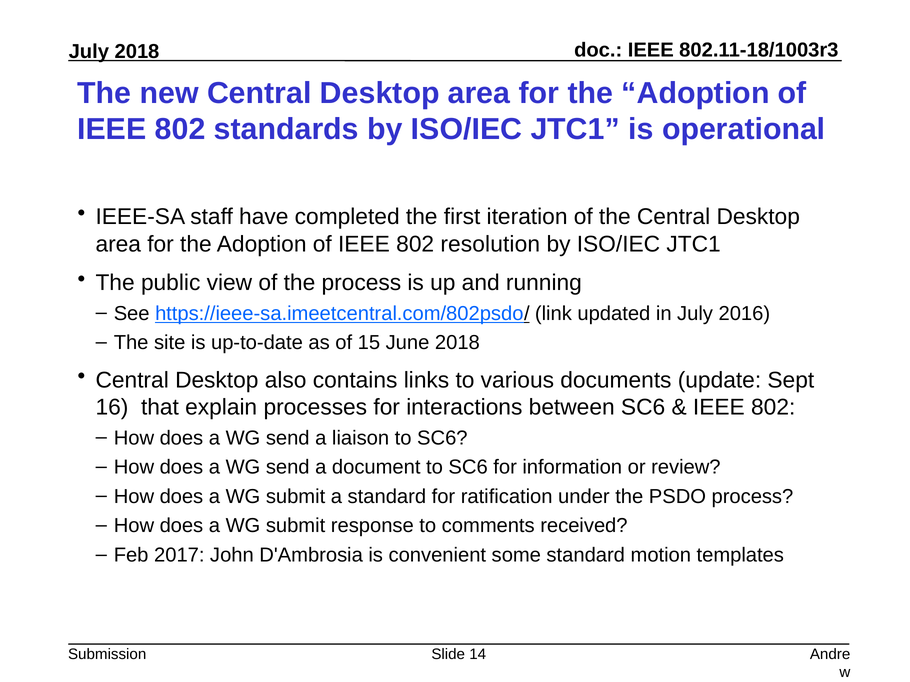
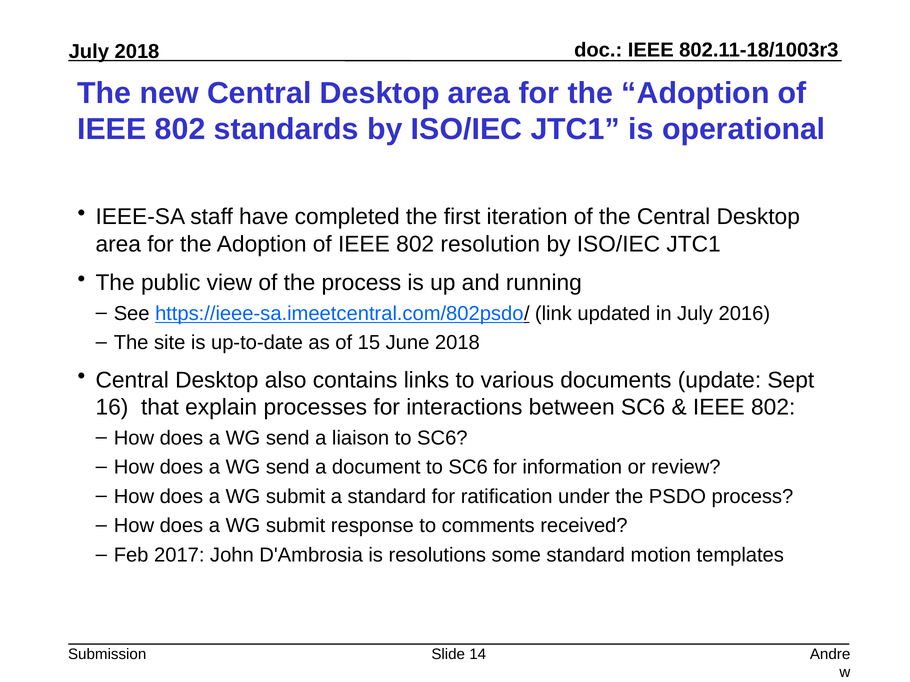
convenient: convenient -> resolutions
